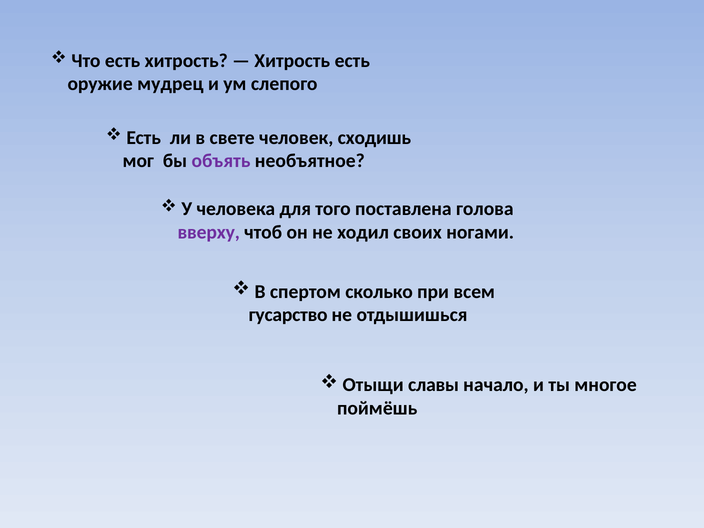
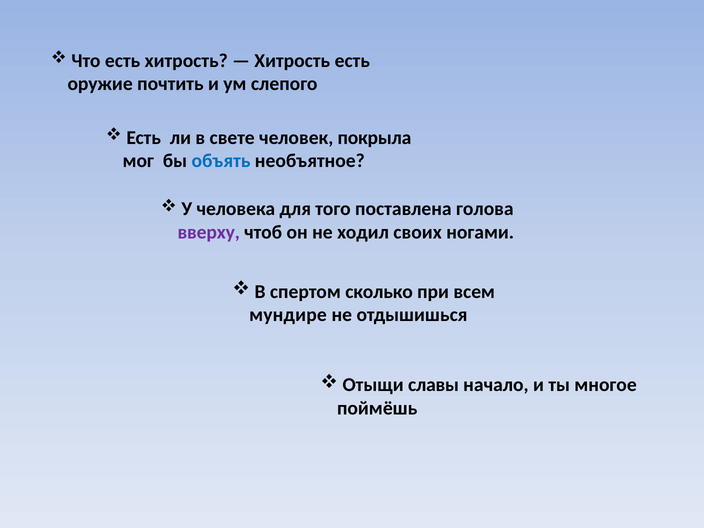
мудрец: мудрец -> почтить
сходишь: сходишь -> покрыла
объять colour: purple -> blue
гусарство: гусарство -> мундире
